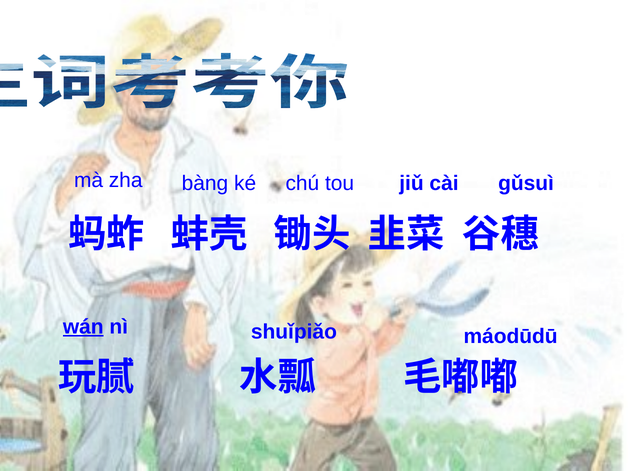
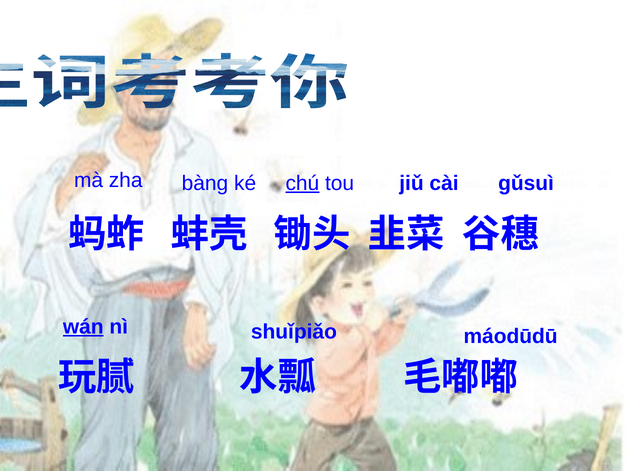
chú underline: none -> present
